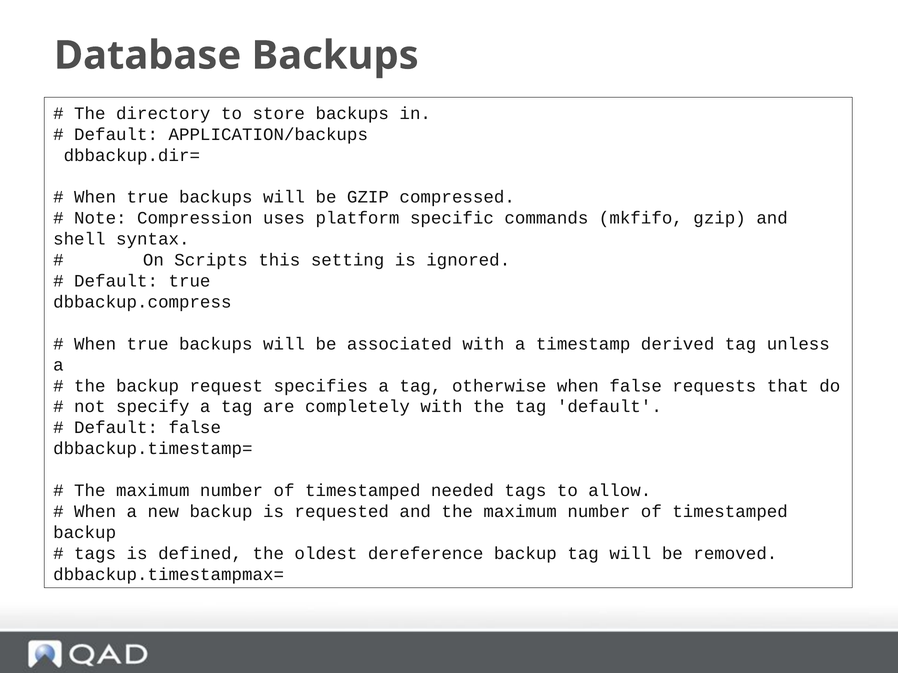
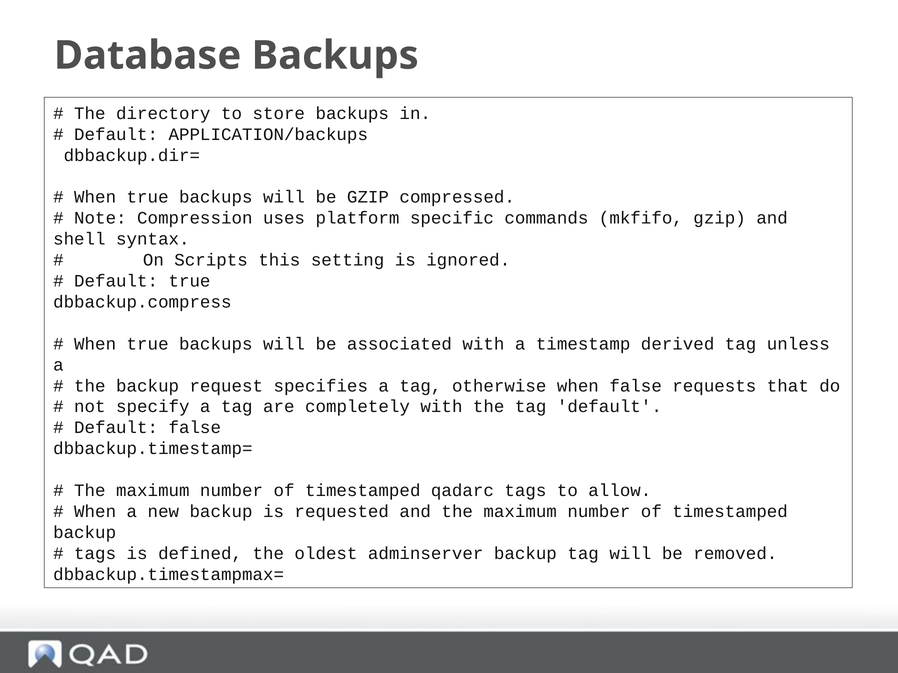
needed: needed -> qadarc
dereference: dereference -> adminserver
